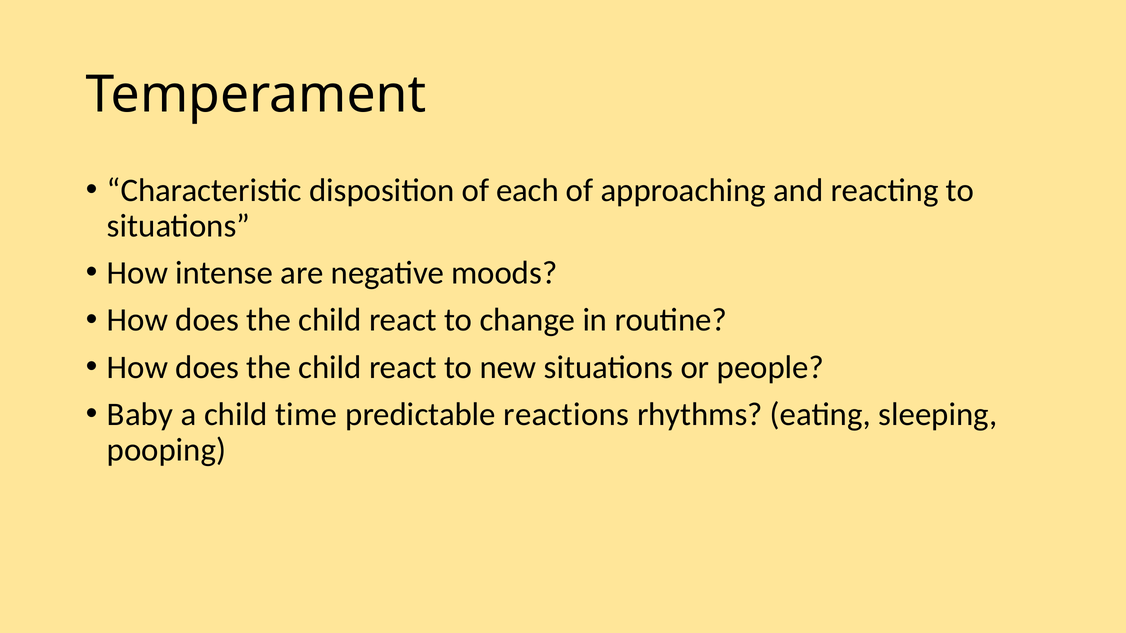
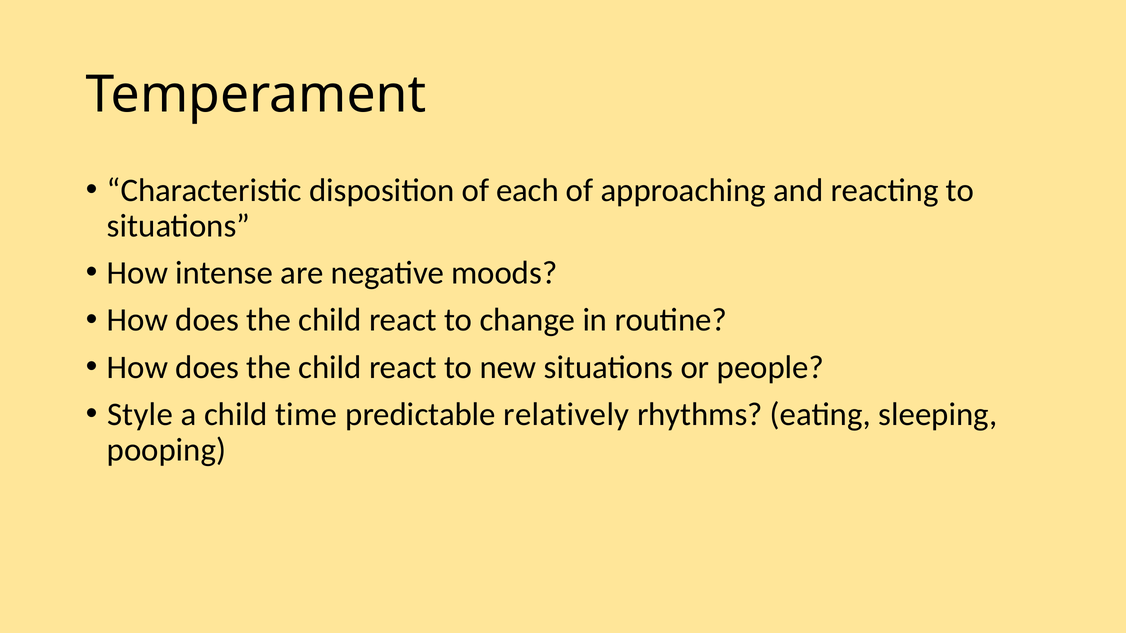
Baby: Baby -> Style
reactions: reactions -> relatively
